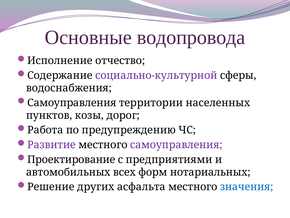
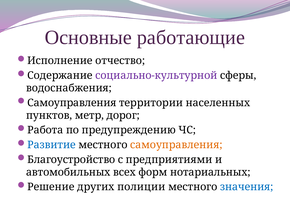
водопровода: водопровода -> работающие
козы: козы -> метр
Развитие colour: purple -> blue
самоуправления at (176, 144) colour: purple -> orange
Проектирование: Проектирование -> Благоустройство
асфальта: асфальта -> полиции
